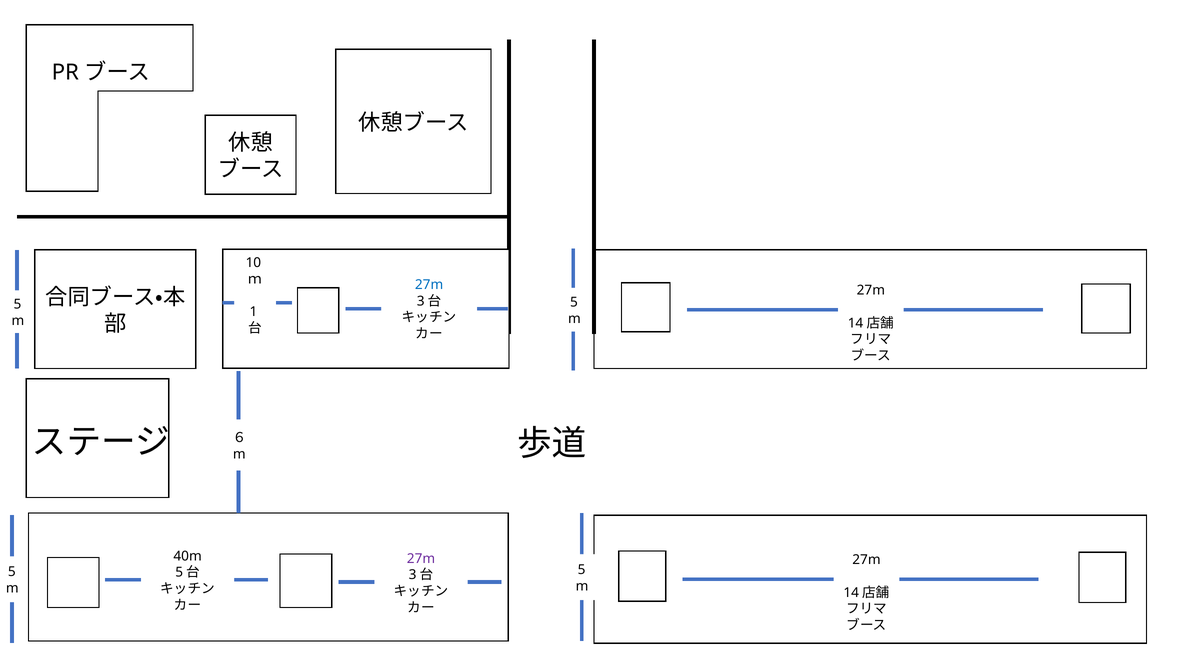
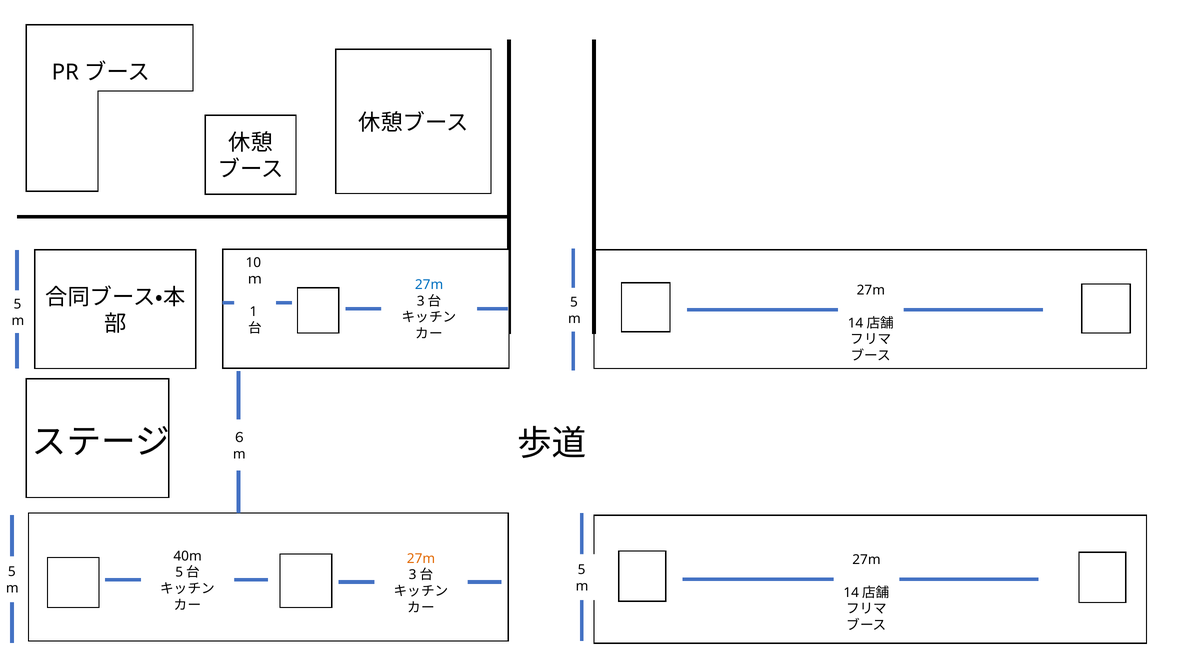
27m at (421, 559) colour: purple -> orange
